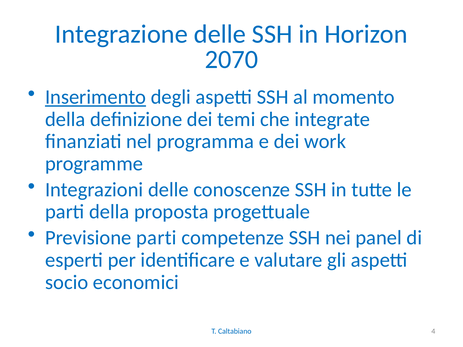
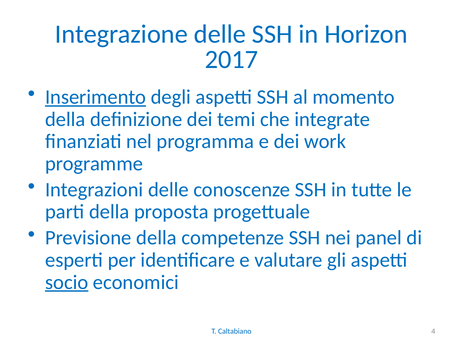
2070: 2070 -> 2017
Previsione parti: parti -> della
socio underline: none -> present
